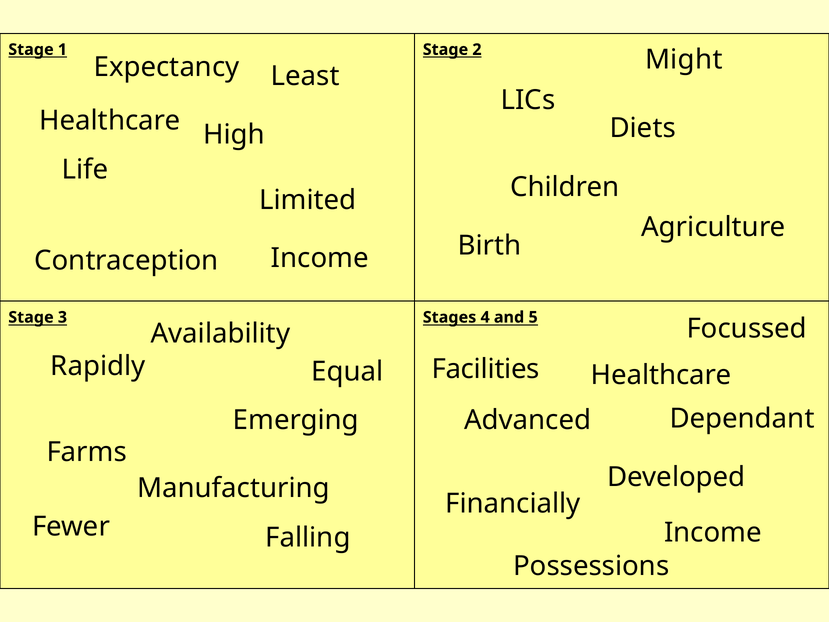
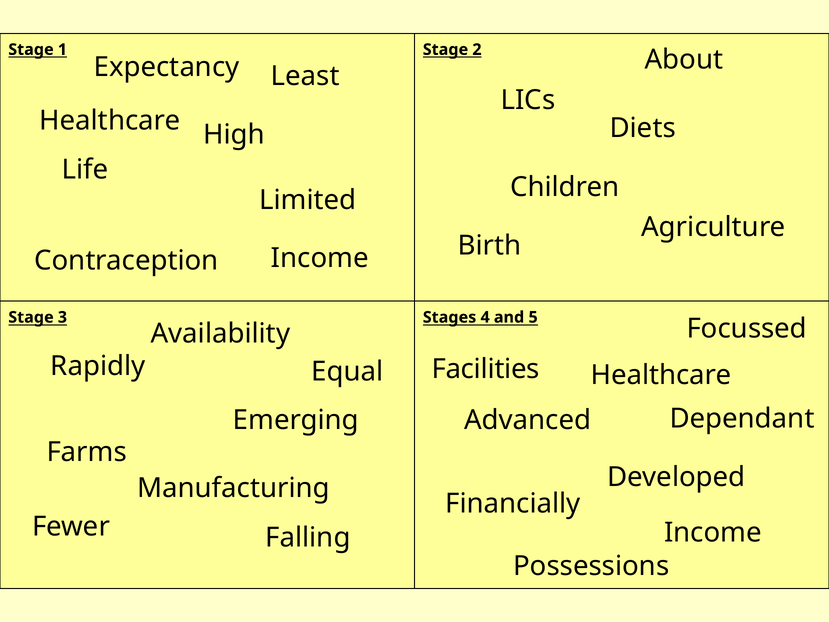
Might: Might -> About
